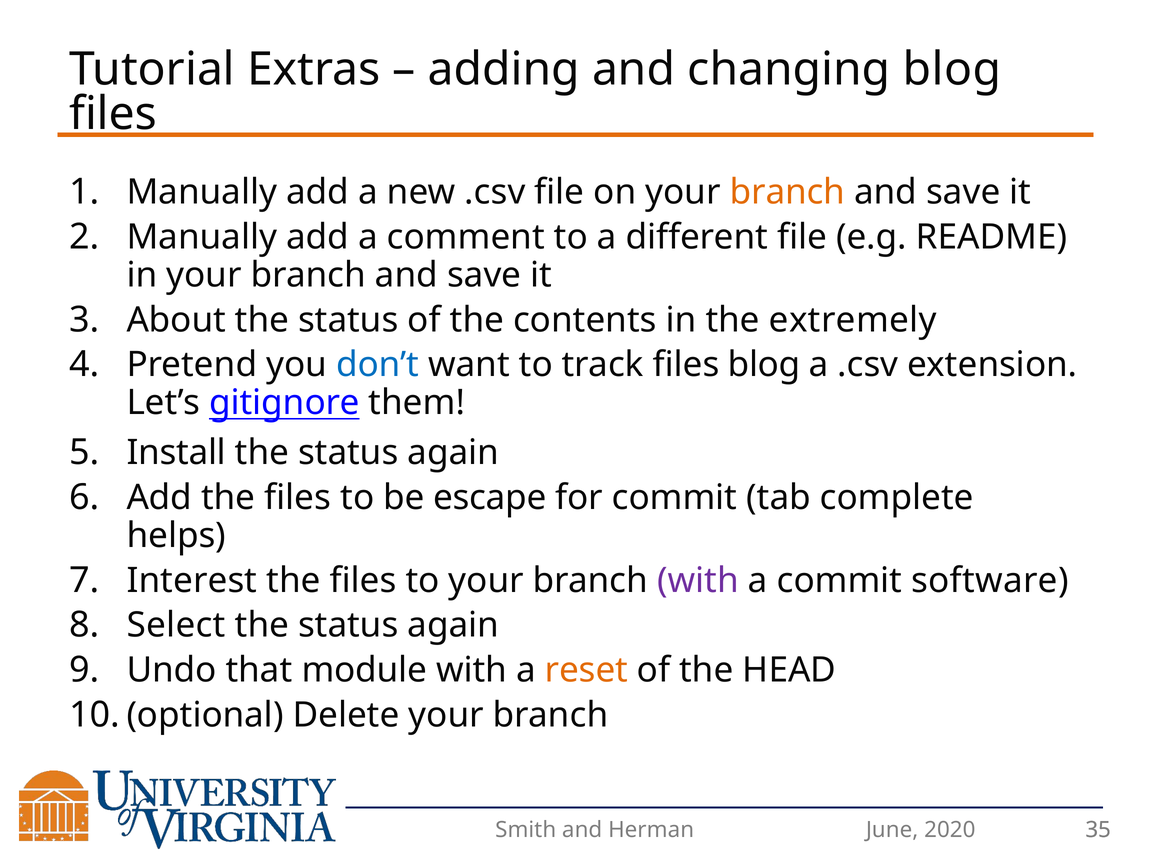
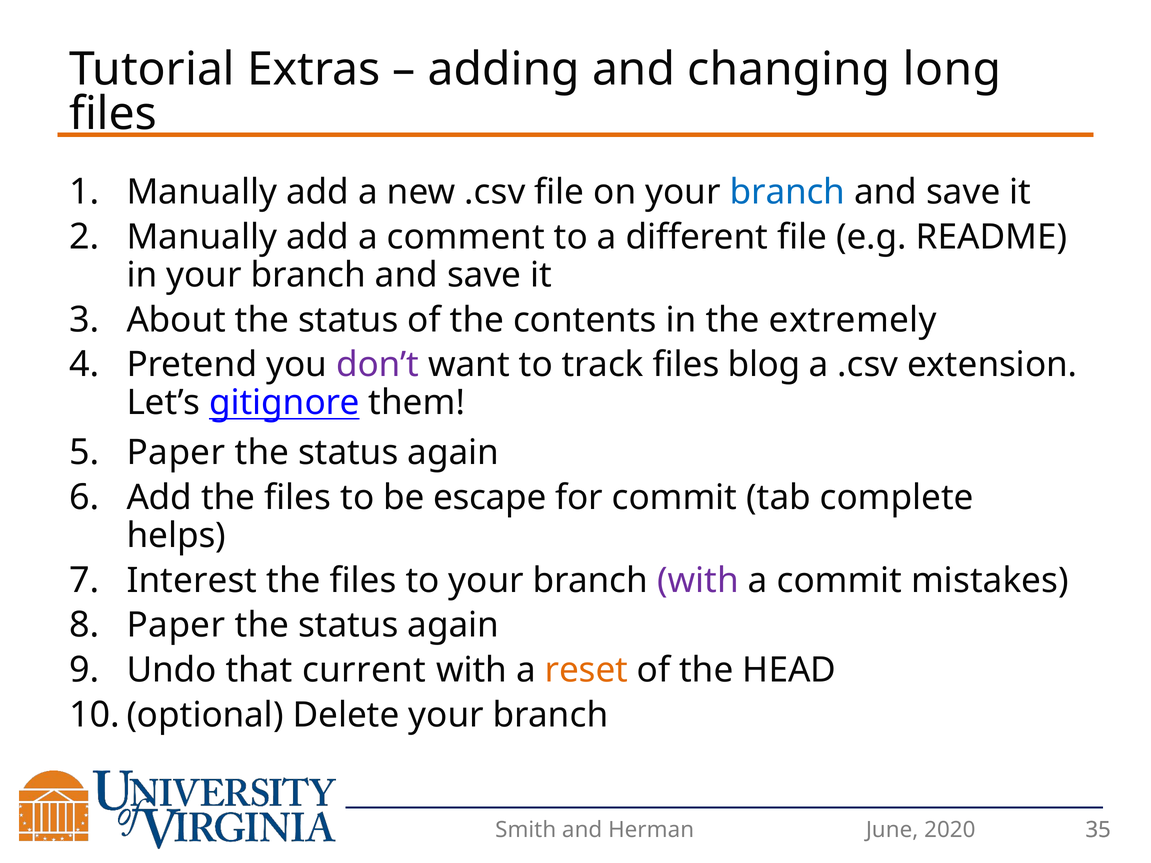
changing blog: blog -> long
branch at (787, 192) colour: orange -> blue
don’t colour: blue -> purple
Install at (176, 453): Install -> Paper
software: software -> mistakes
Select at (176, 625): Select -> Paper
module: module -> current
